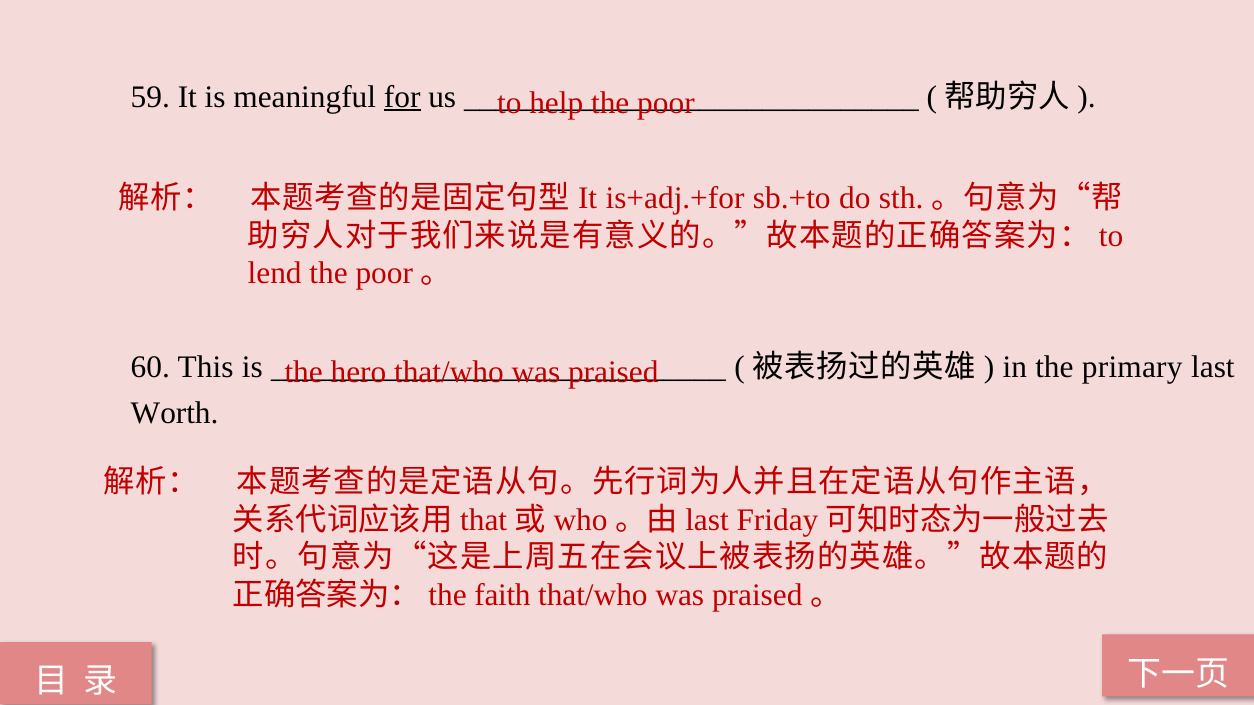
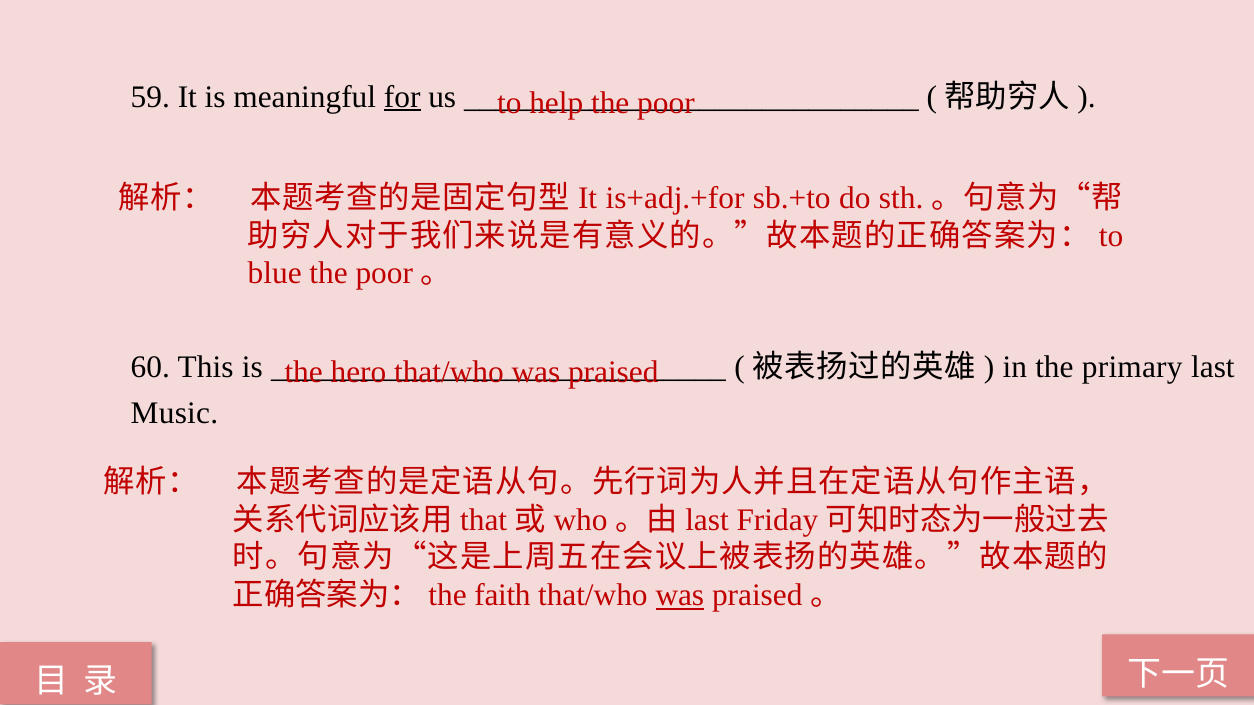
lend: lend -> blue
Worth: Worth -> Music
was at (680, 595) underline: none -> present
